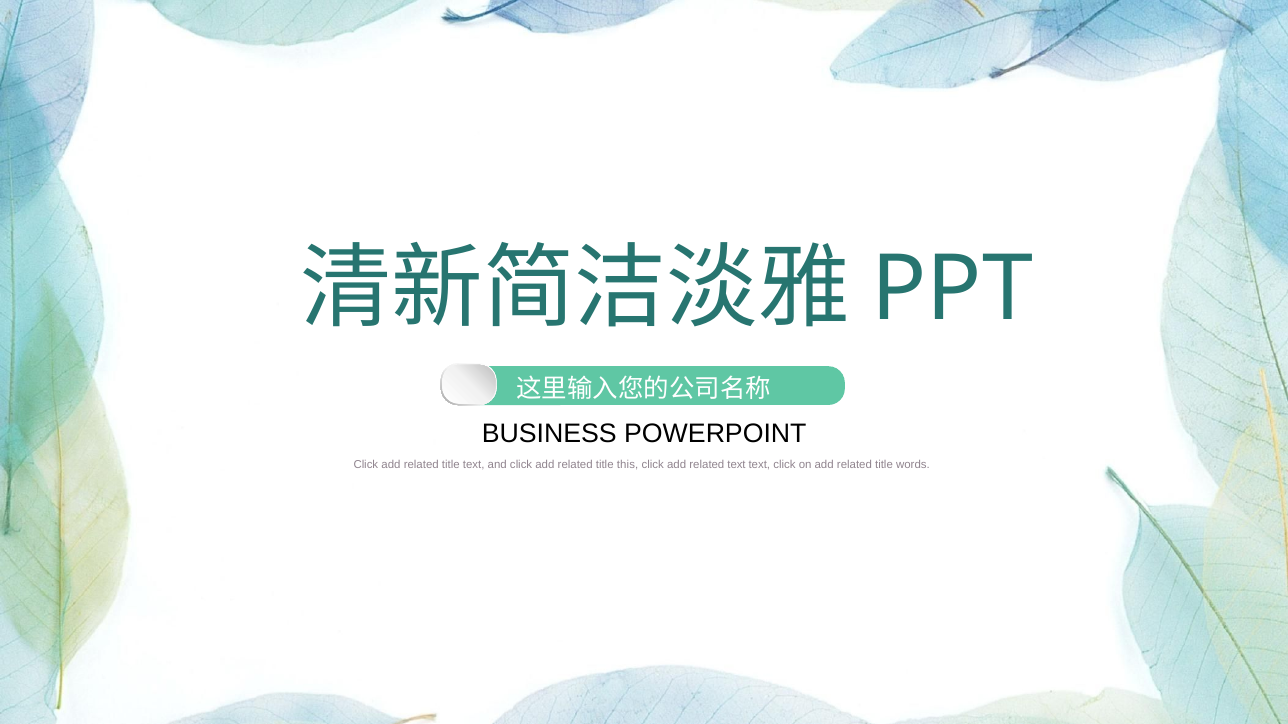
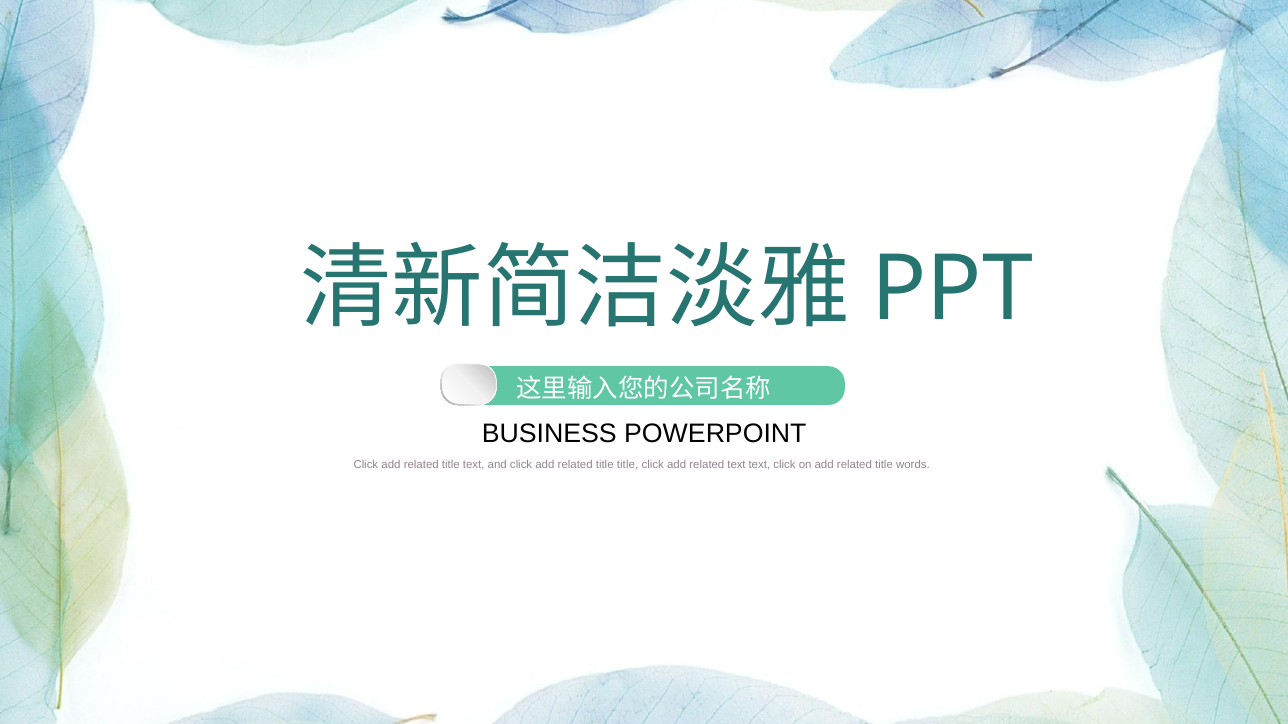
title this: this -> title
